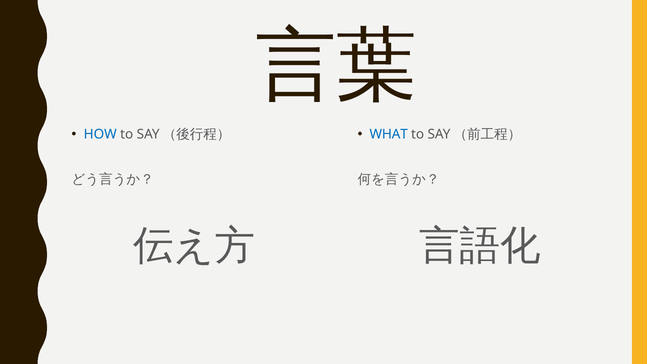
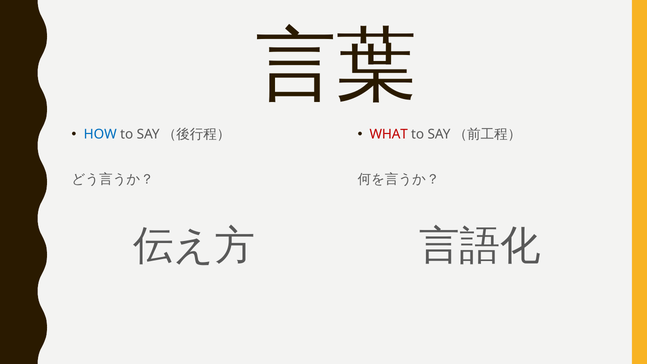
WHAT colour: blue -> red
